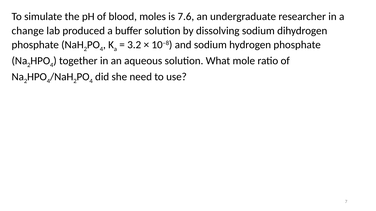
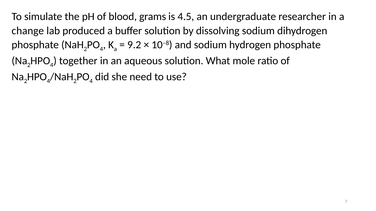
moles: moles -> grams
7.6: 7.6 -> 4.5
3.2: 3.2 -> 9.2
